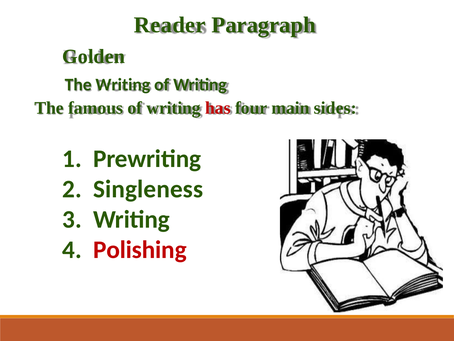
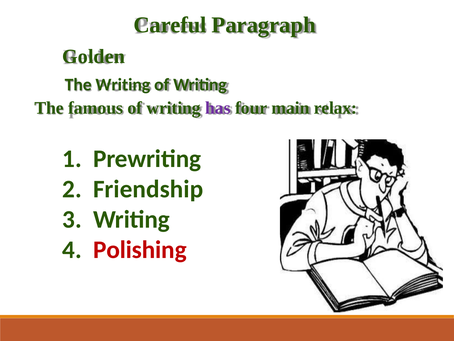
Reader: Reader -> Careful
has colour: red -> purple
sides: sides -> relax
Singleness: Singleness -> Friendship
